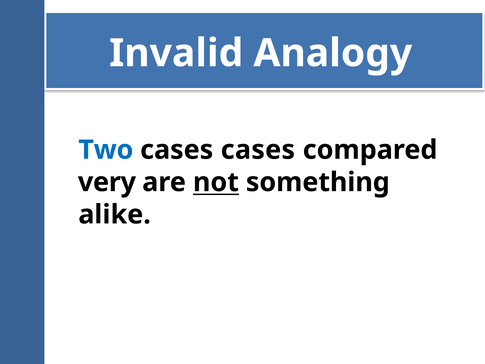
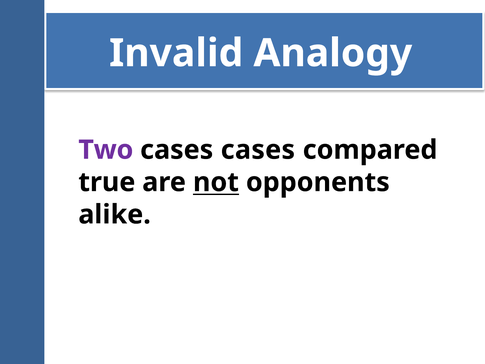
Two colour: blue -> purple
very: very -> true
something: something -> opponents
